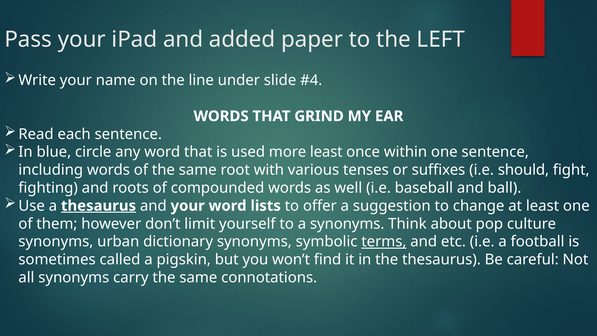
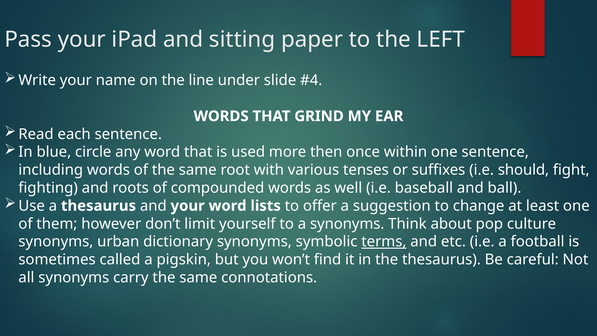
added: added -> sitting
more least: least -> then
thesaurus at (99, 206) underline: present -> none
